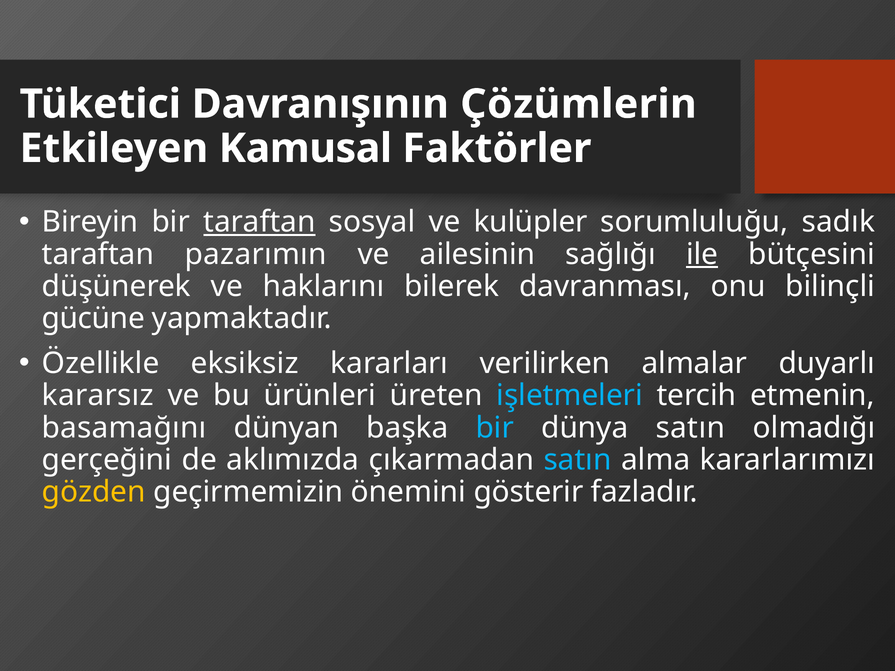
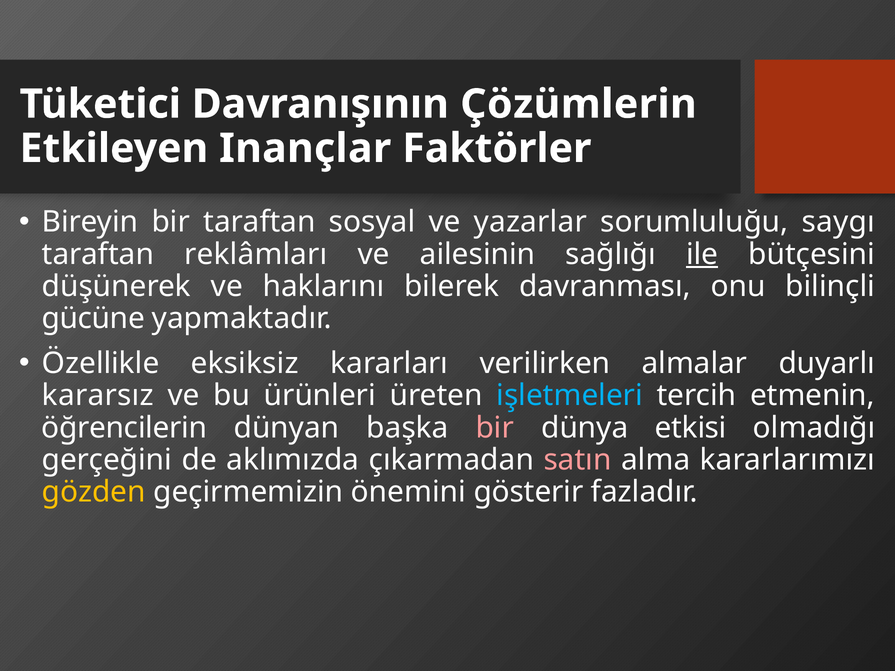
Kamusal: Kamusal -> Inançlar
taraftan at (259, 222) underline: present -> none
kulüpler: kulüpler -> yazarlar
sadık: sadık -> saygı
pazarımın: pazarımın -> reklâmları
basamağını: basamağını -> öğrencilerin
bir at (495, 428) colour: light blue -> pink
dünya satın: satın -> etkisi
satın at (578, 460) colour: light blue -> pink
